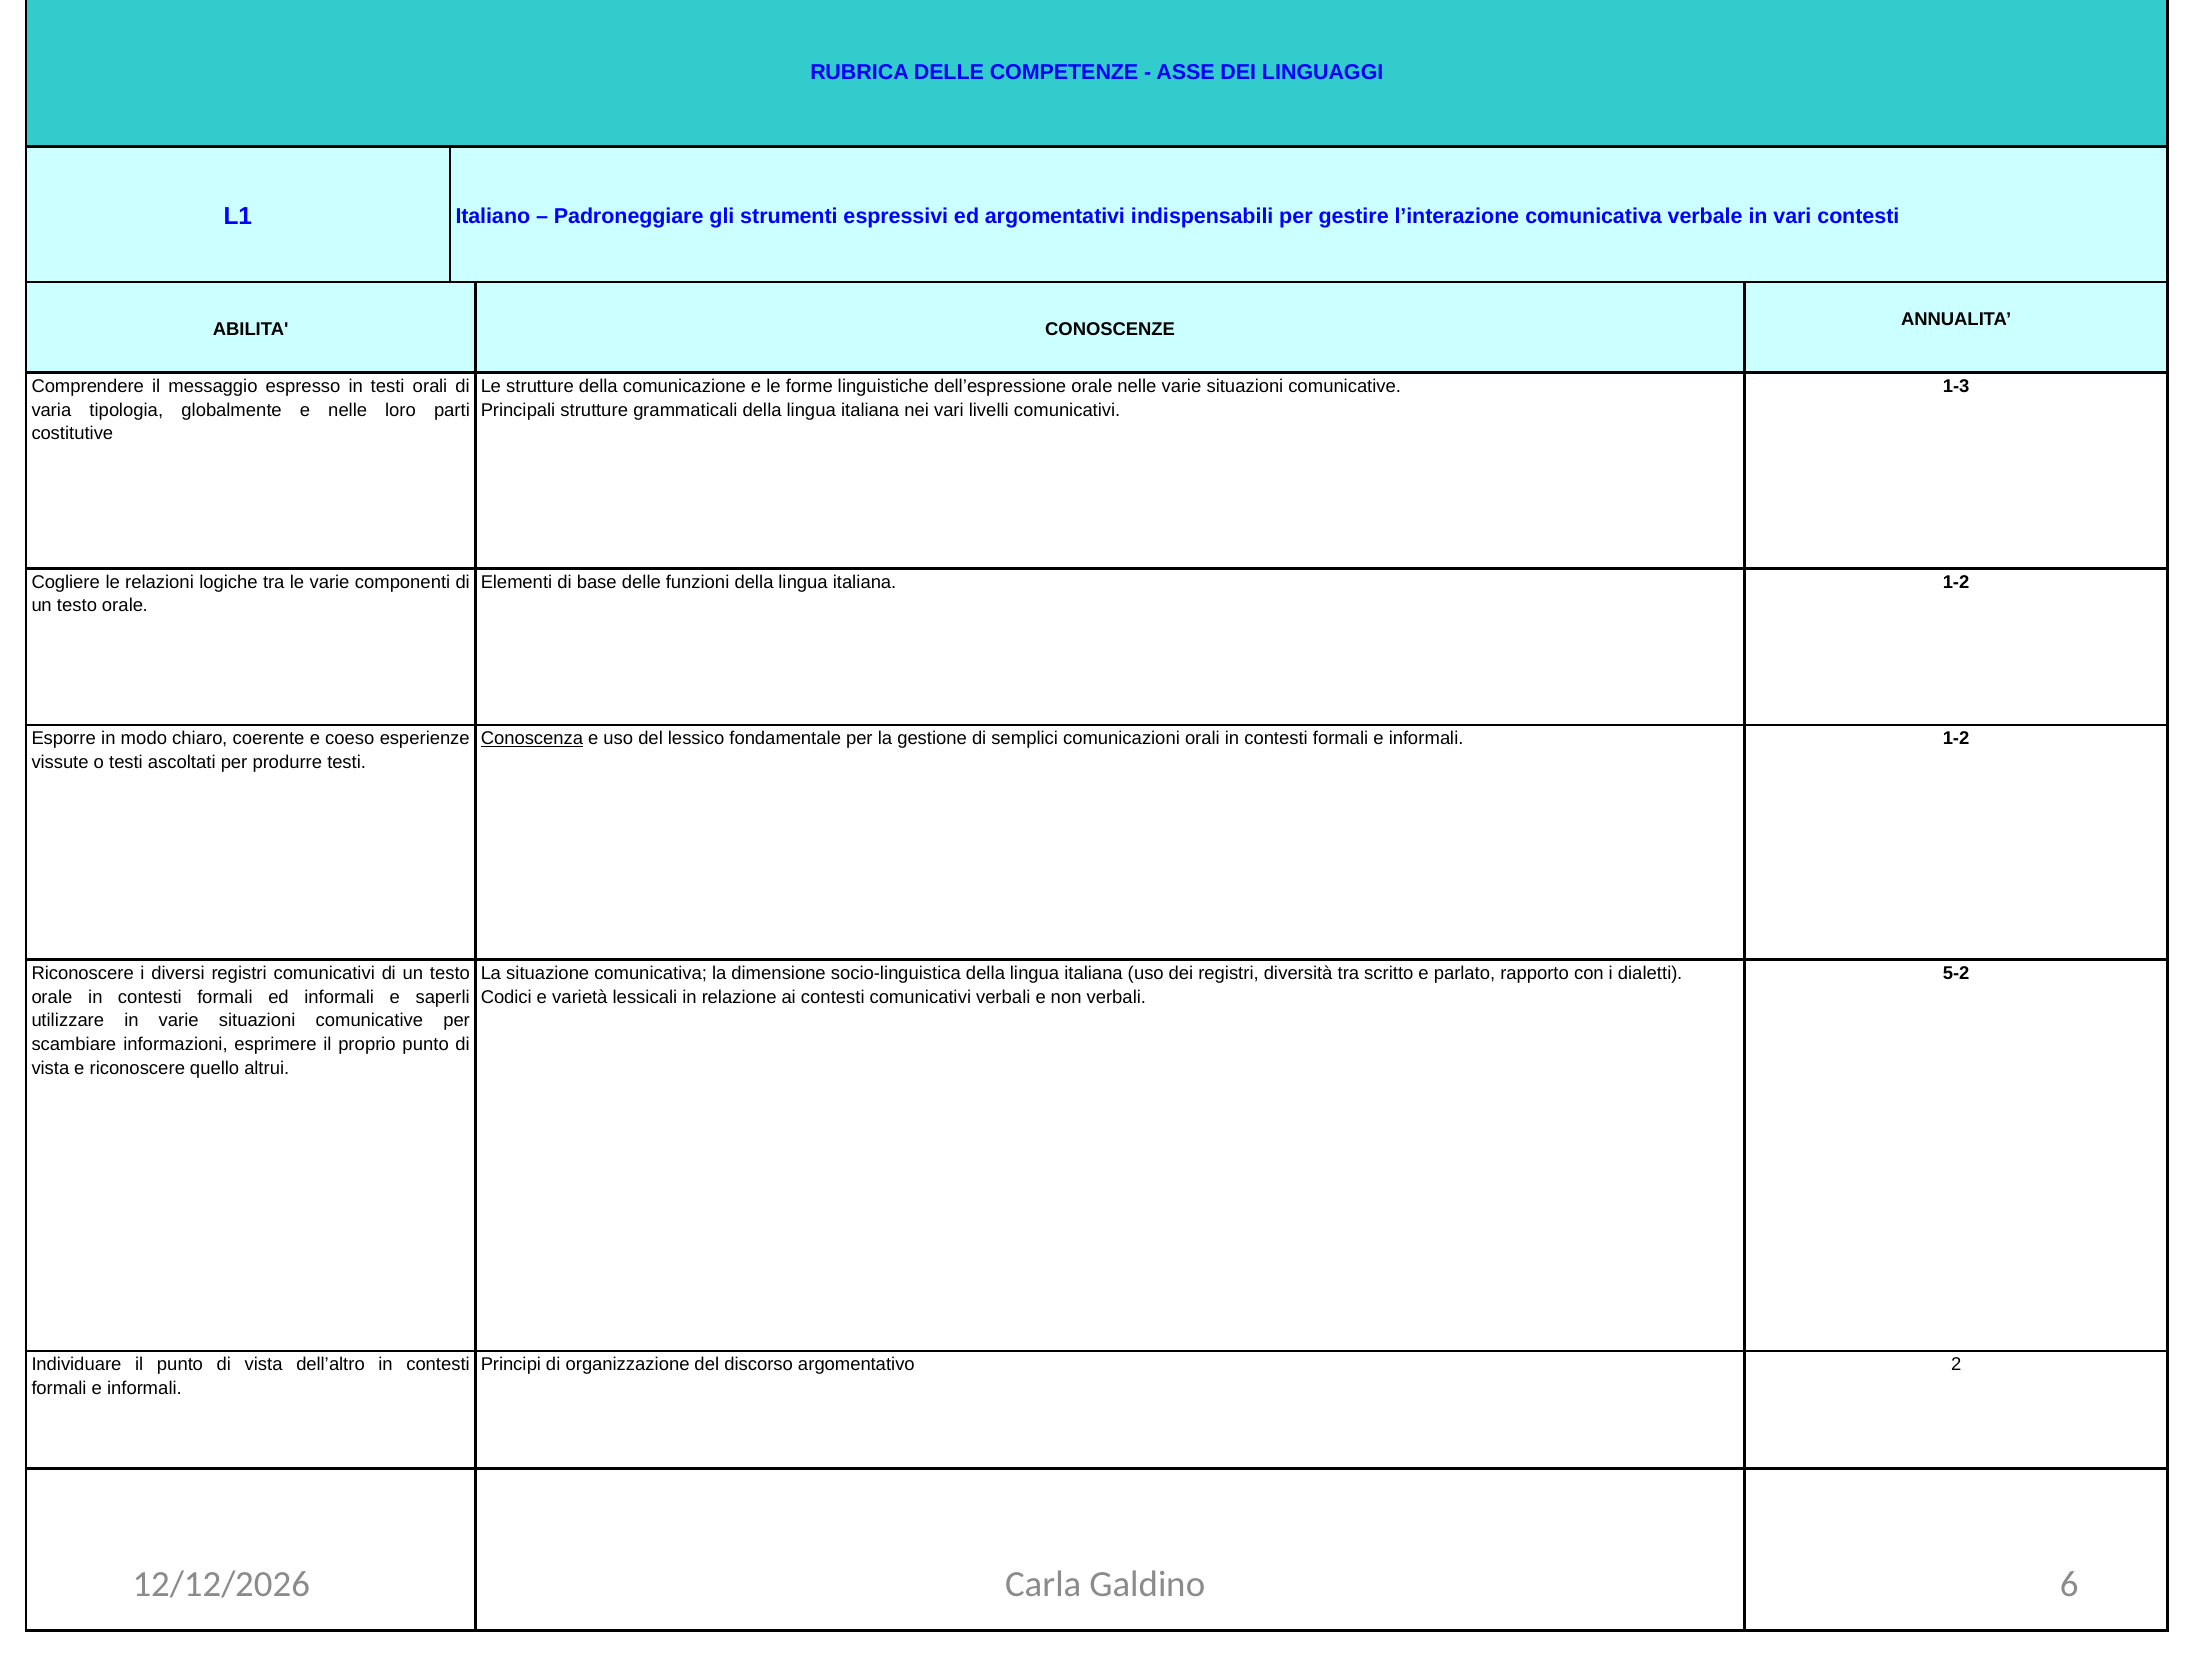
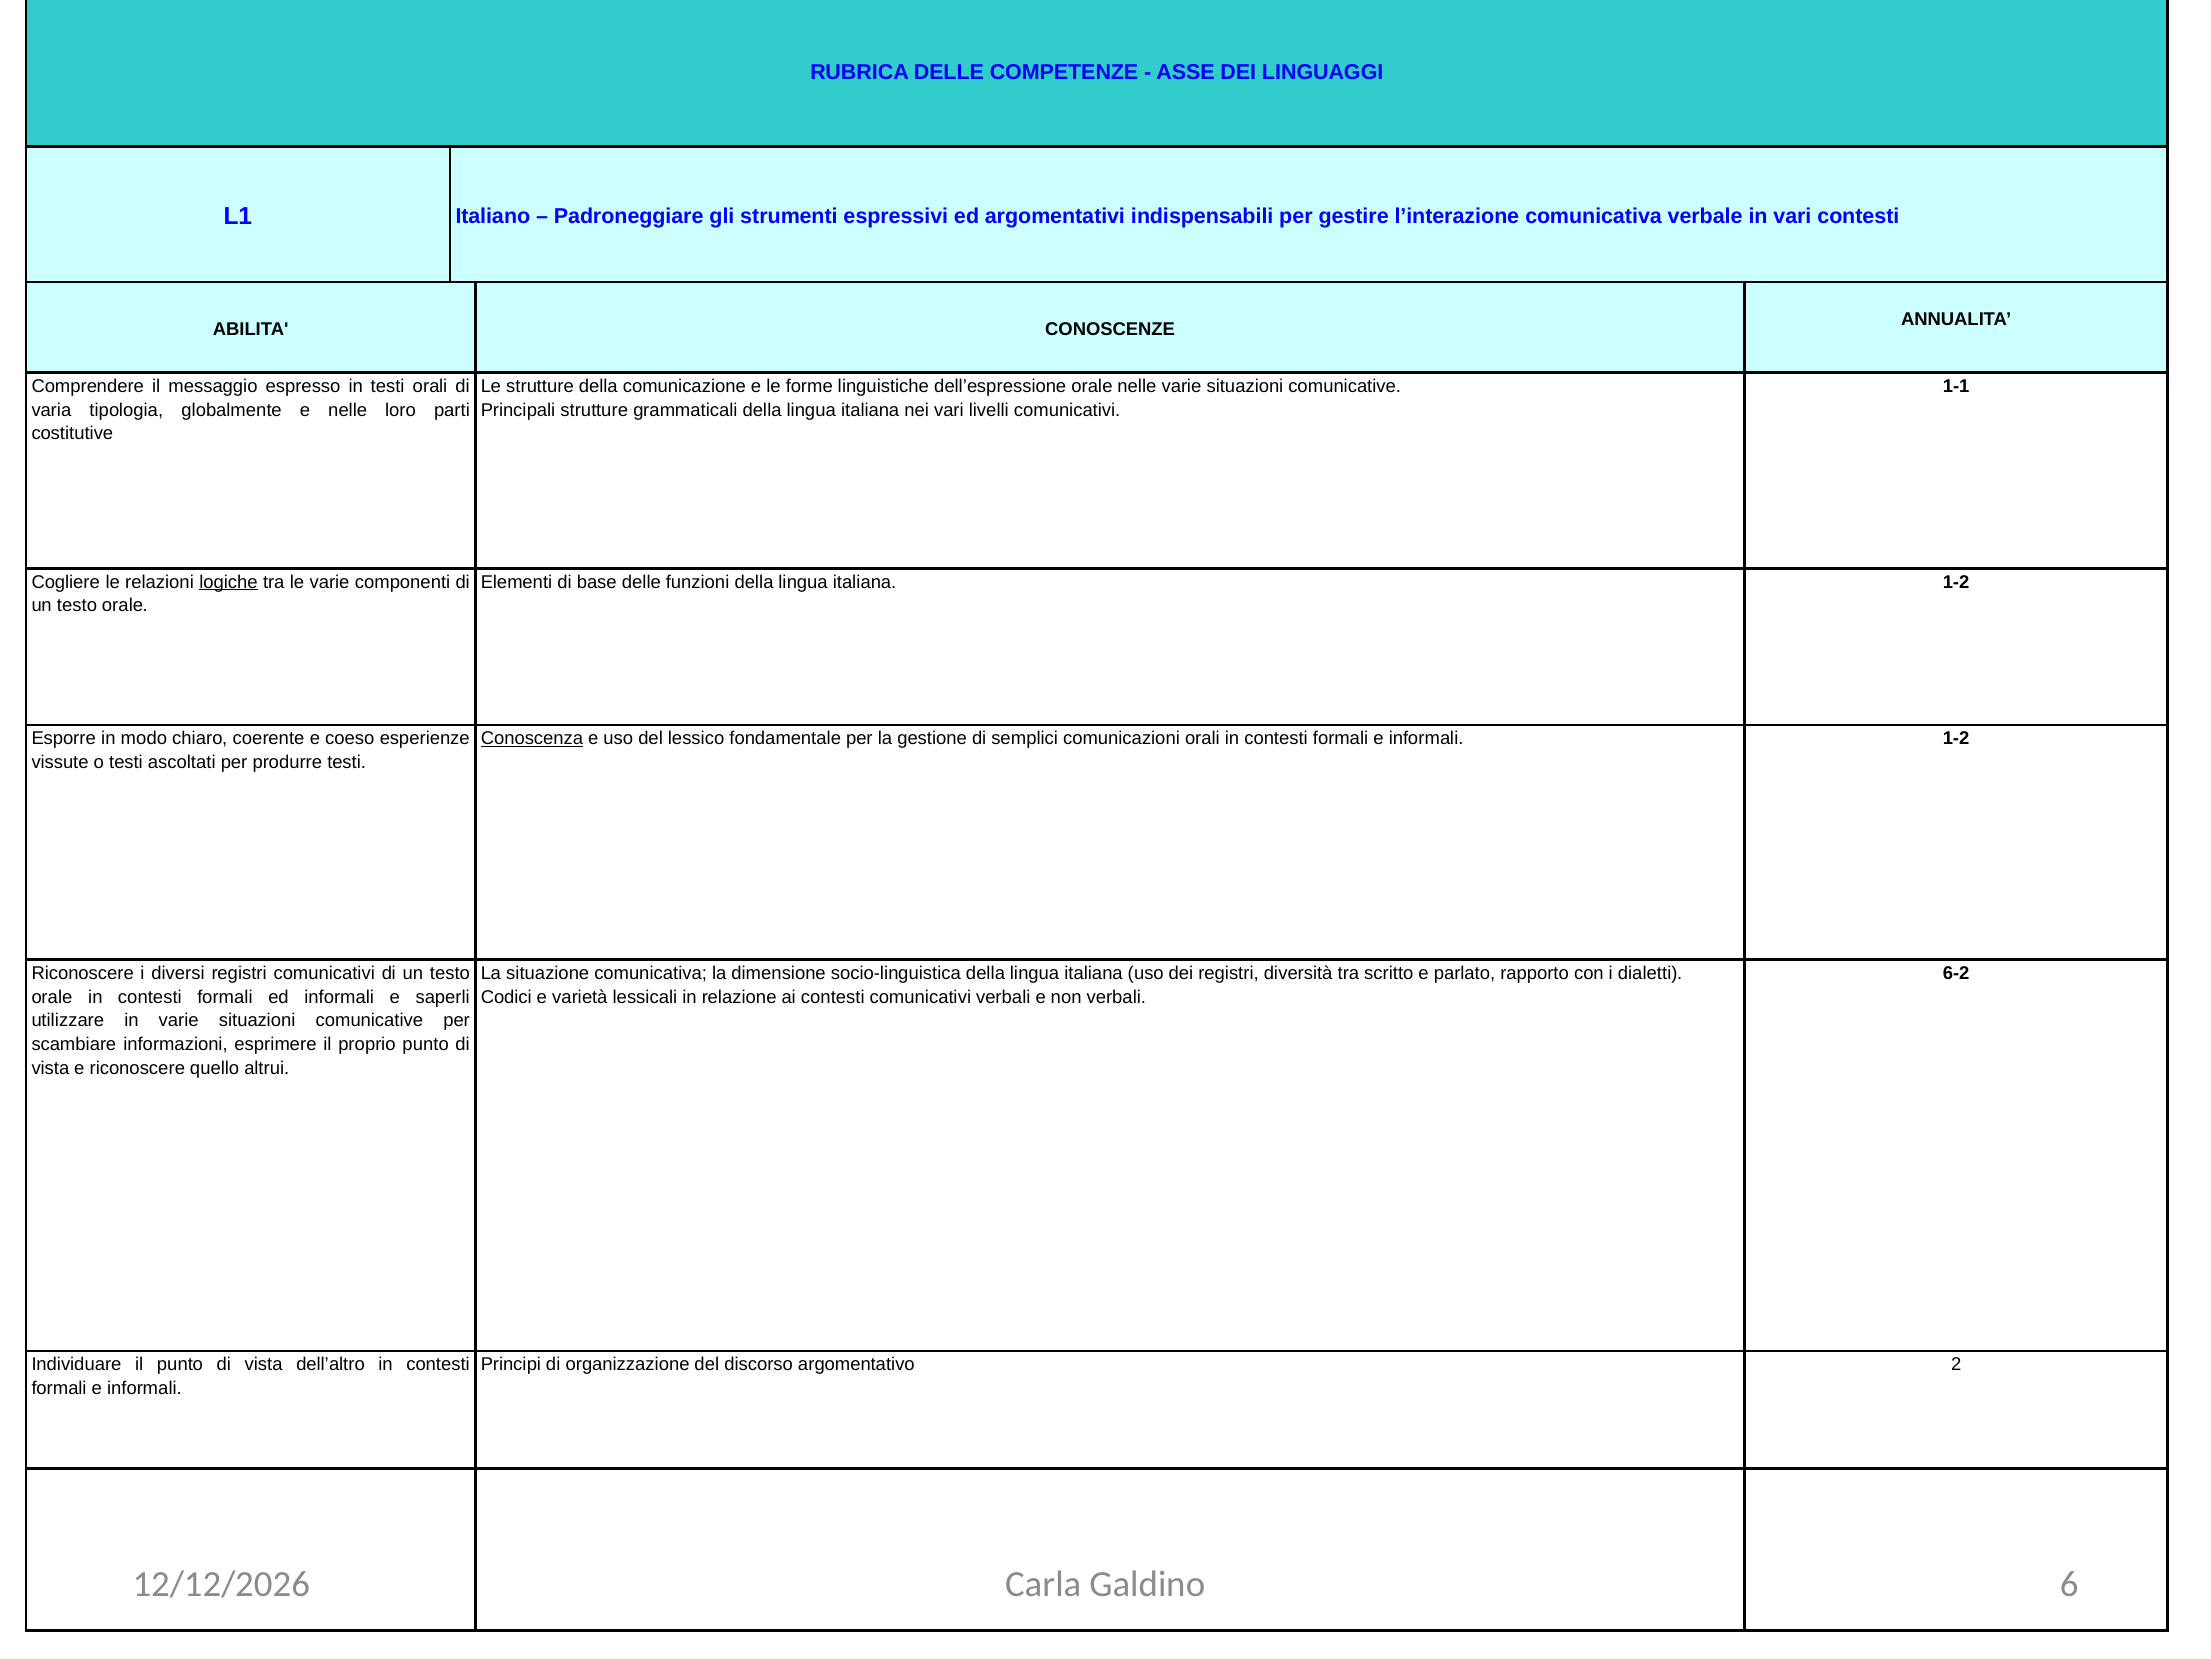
1-3: 1-3 -> 1-1
logiche underline: none -> present
5-2: 5-2 -> 6-2
